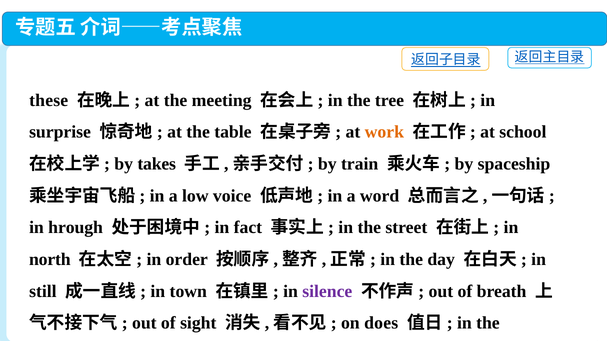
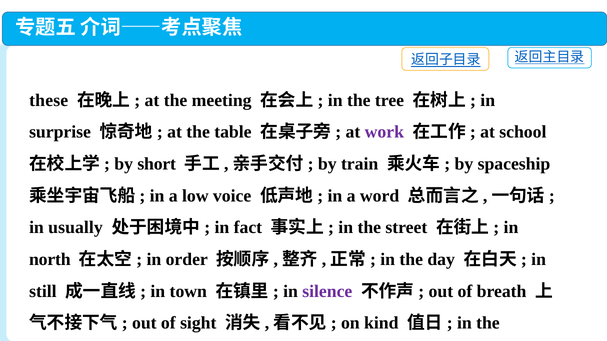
work at (384, 132) colour: orange -> purple
takes: takes -> short
hrough: hrough -> usually
does: does -> kind
